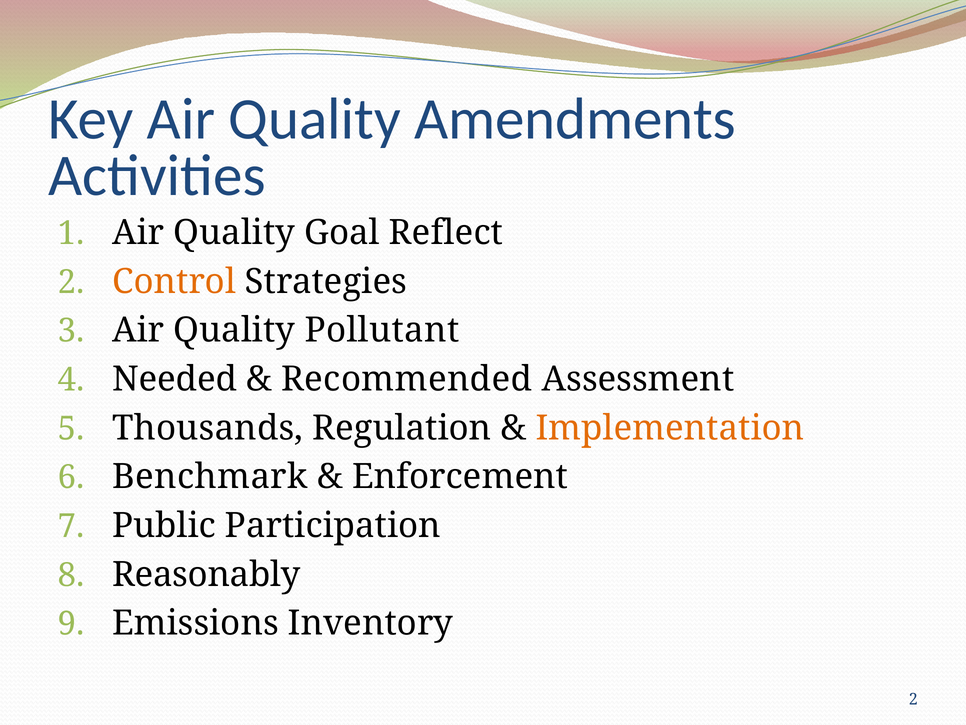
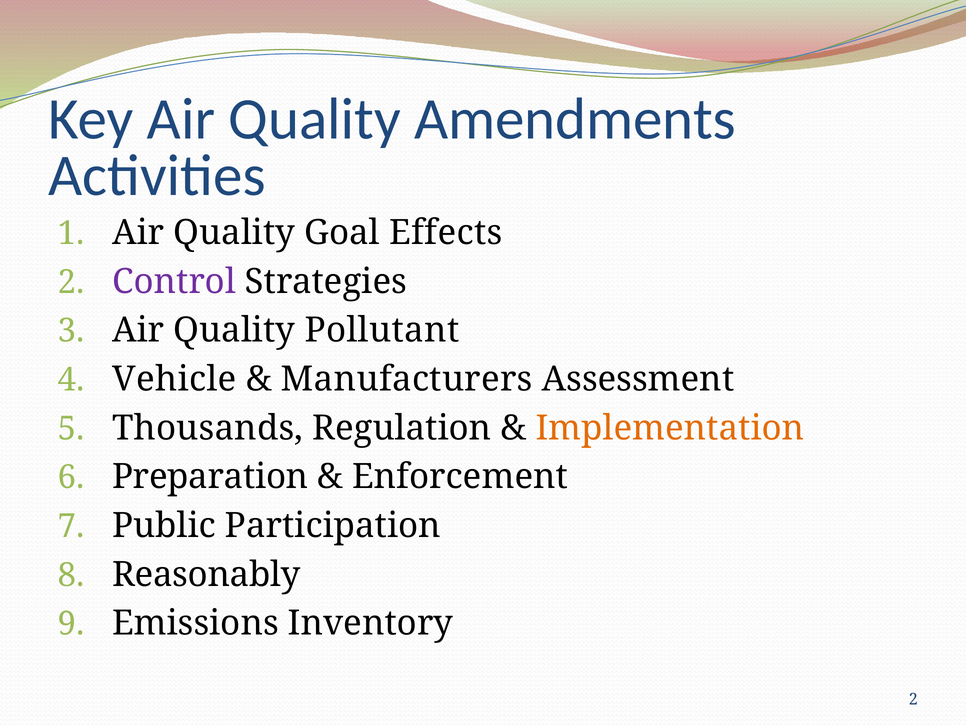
Reflect: Reflect -> Effects
Control colour: orange -> purple
Needed: Needed -> Vehicle
Recommended: Recommended -> Manufacturers
Benchmark: Benchmark -> Preparation
